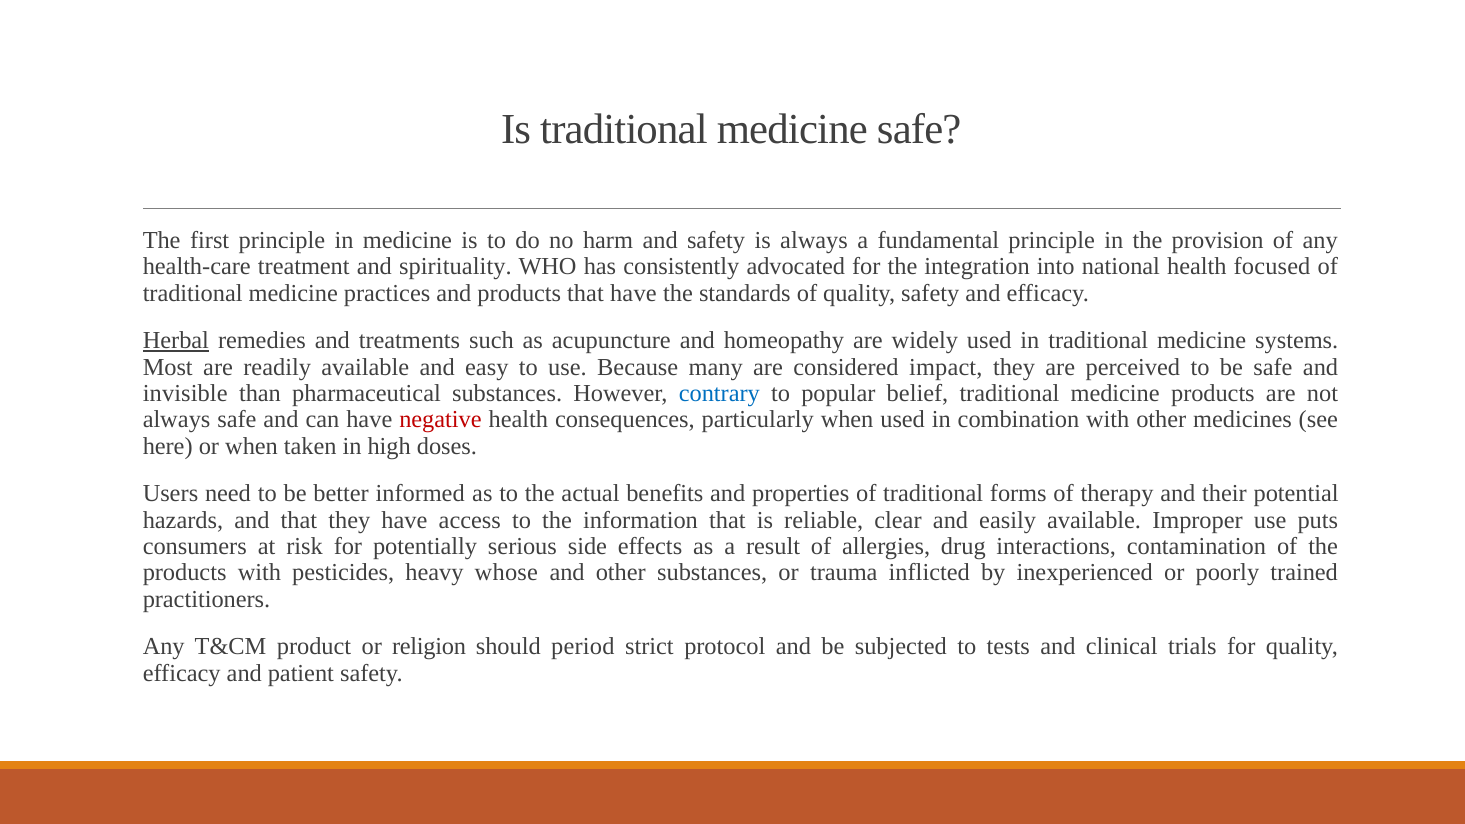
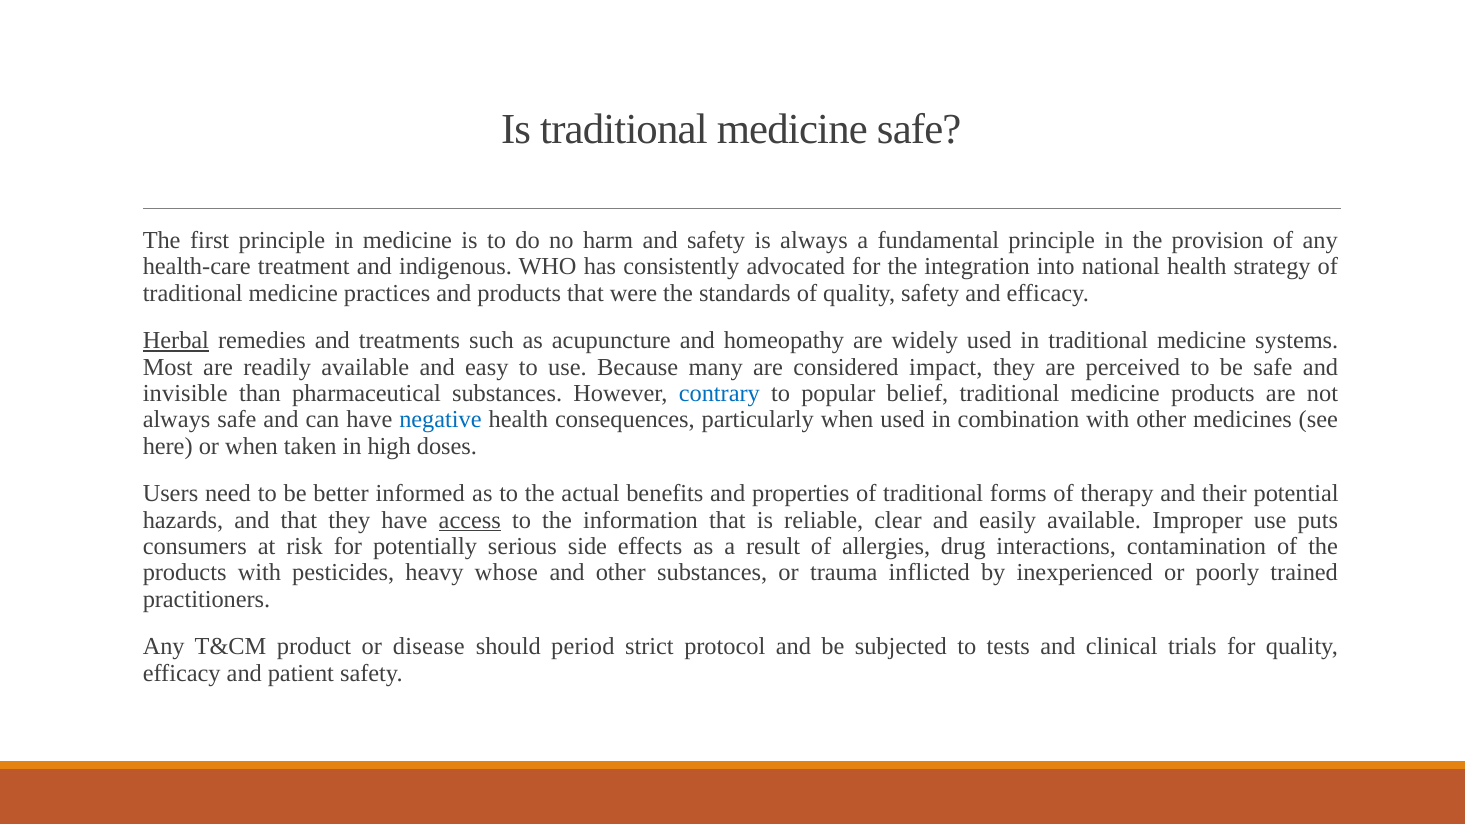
spirituality: spirituality -> indigenous
focused: focused -> strategy
that have: have -> were
negative colour: red -> blue
access underline: none -> present
religion: religion -> disease
